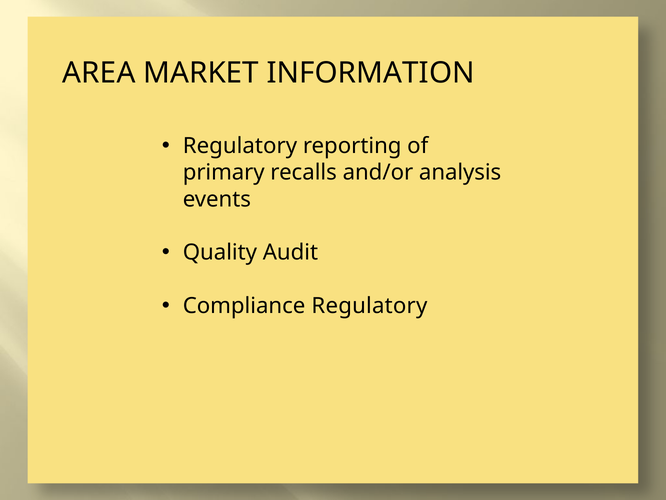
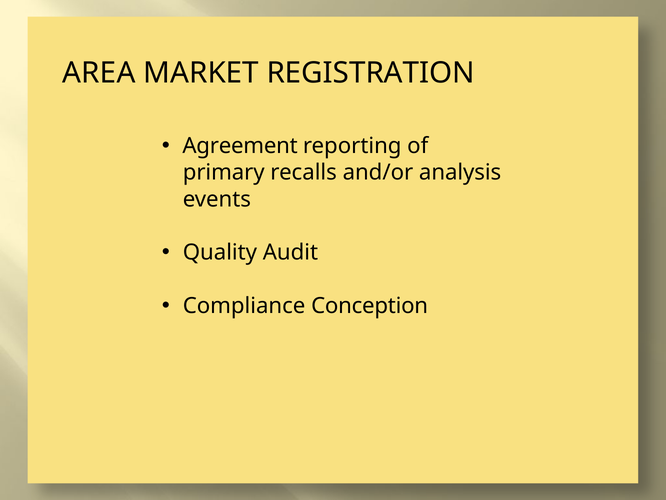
INFORMATION: INFORMATION -> REGISTRATION
Regulatory at (240, 146): Regulatory -> Agreement
Compliance Regulatory: Regulatory -> Conception
